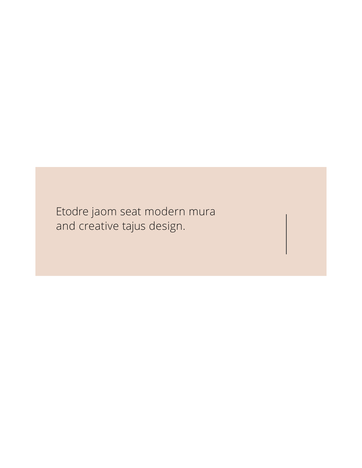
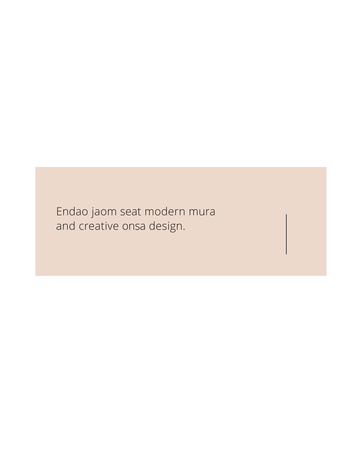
Etodre: Etodre -> Endao
tajus: tajus -> onsa
